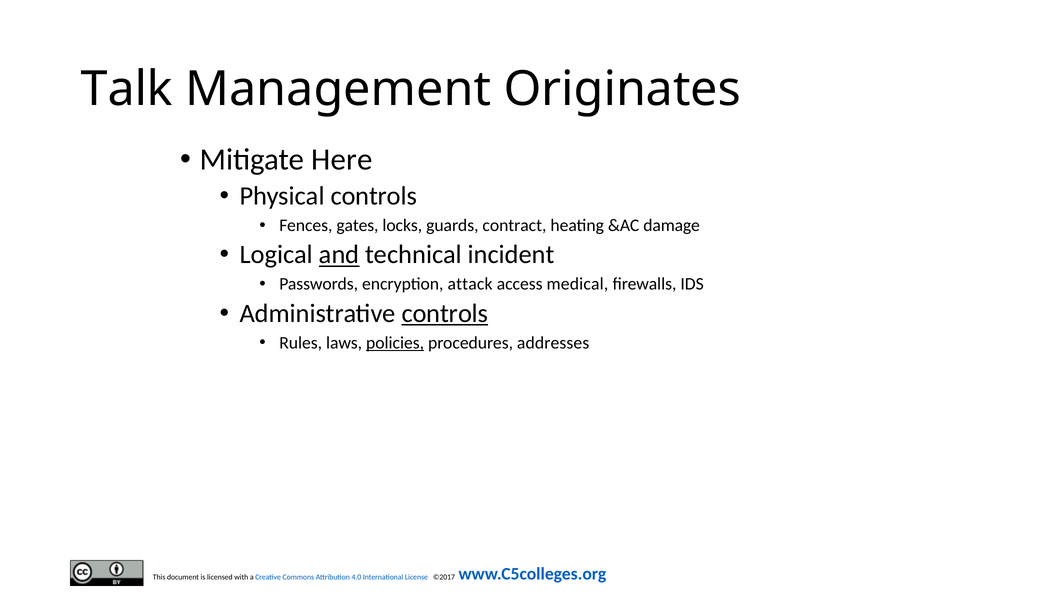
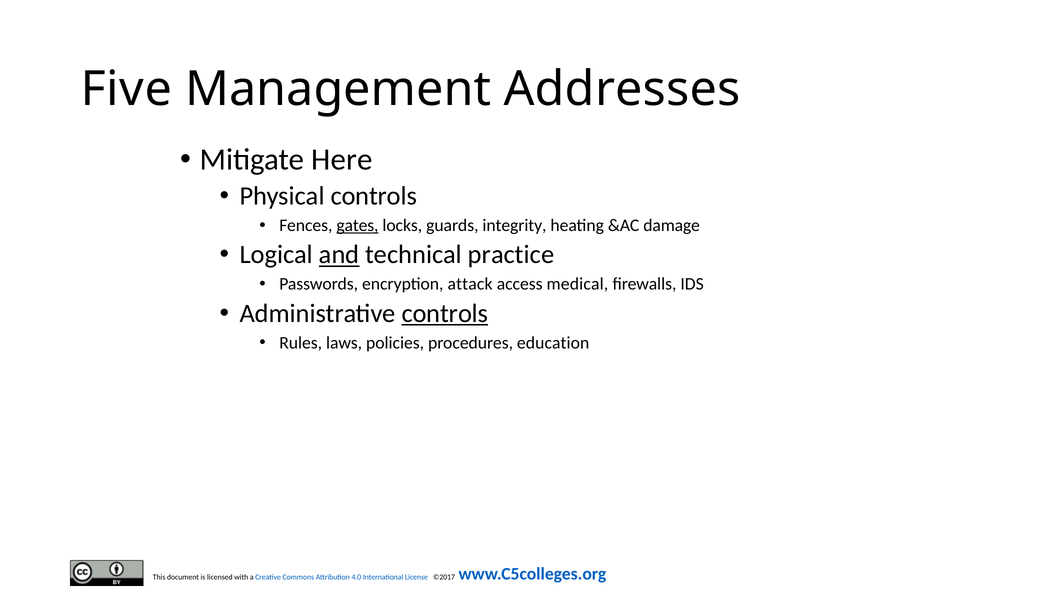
Talk: Talk -> Five
Originates: Originates -> Addresses
gates underline: none -> present
contract: contract -> integrity
incident: incident -> practice
policies underline: present -> none
addresses: addresses -> education
